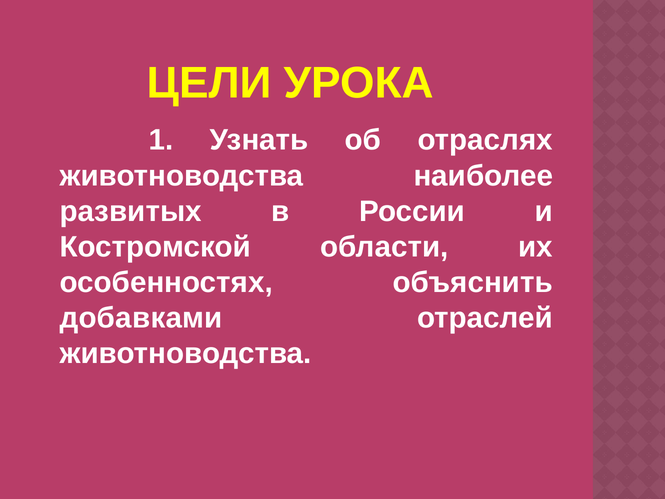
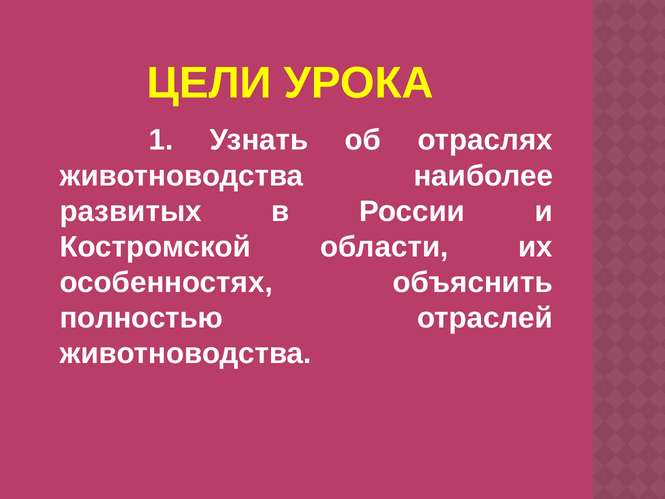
добавками: добавками -> полностью
